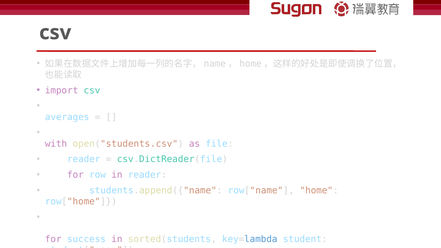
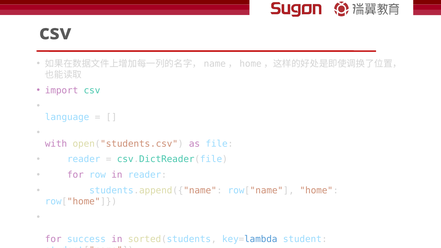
averages: averages -> language
